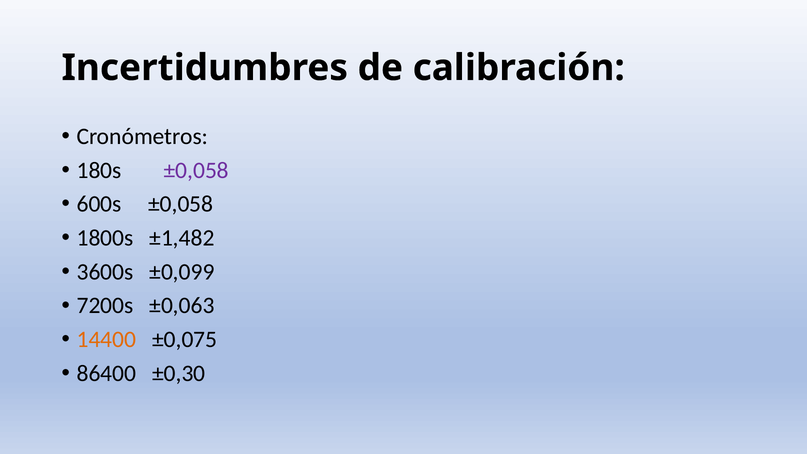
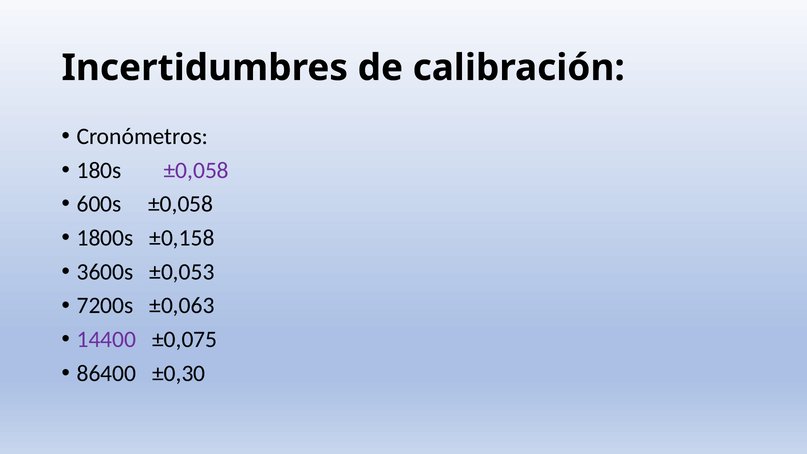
±1,482: ±1,482 -> ±0,158
±0,099: ±0,099 -> ±0,053
14400 colour: orange -> purple
